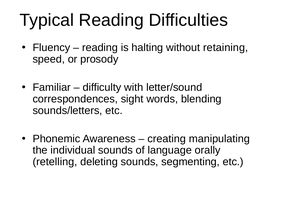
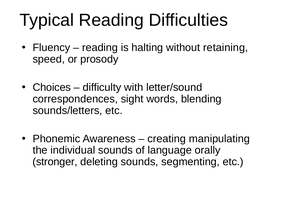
Familiar: Familiar -> Choices
retelling: retelling -> stronger
